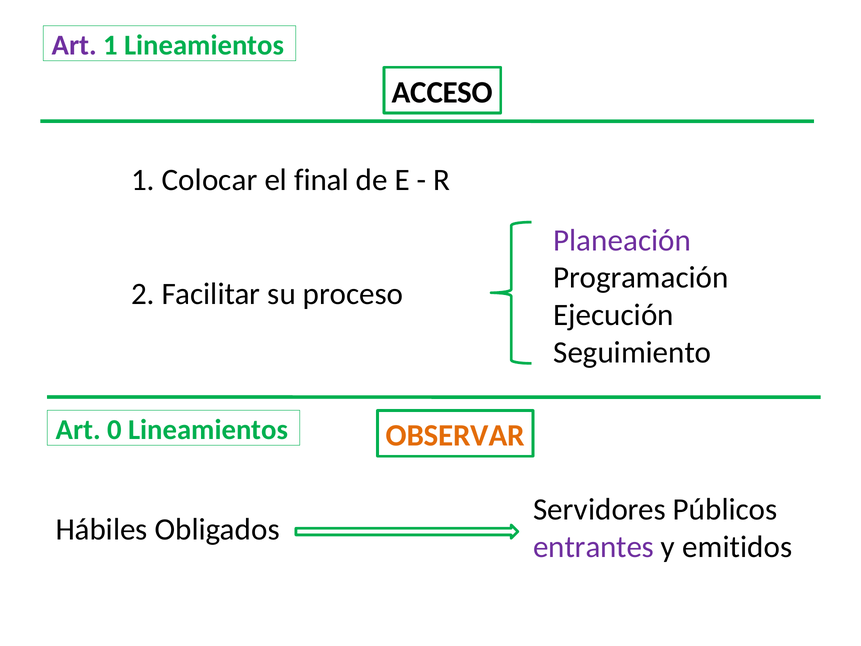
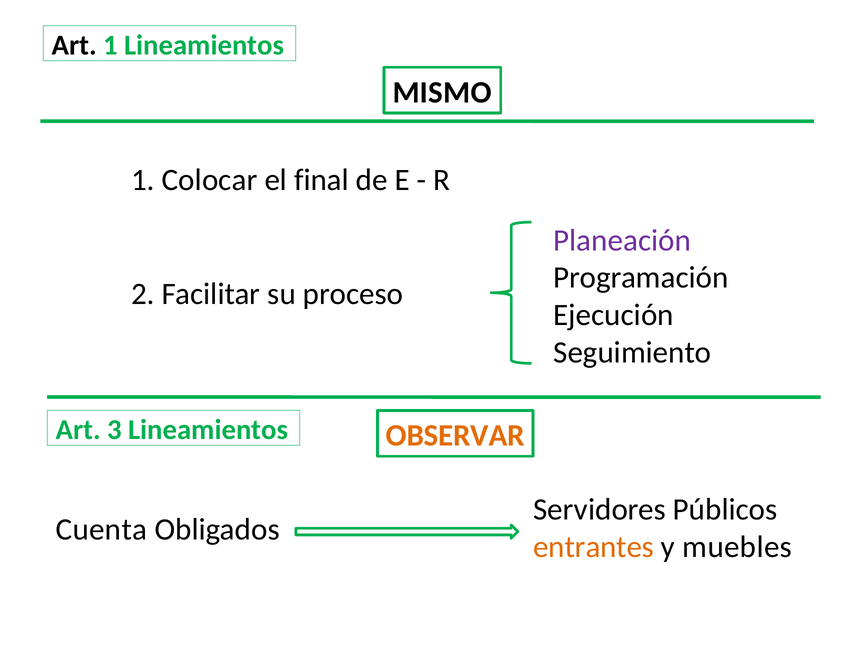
Art at (74, 45) colour: purple -> black
ACCESO: ACCESO -> MISMO
0: 0 -> 3
Hábiles: Hábiles -> Cuenta
entrantes colour: purple -> orange
emitidos: emitidos -> muebles
